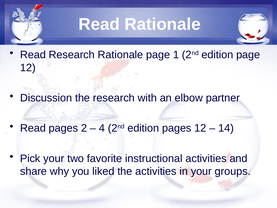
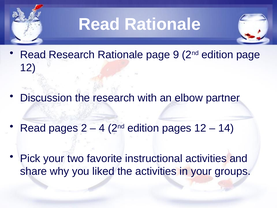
1: 1 -> 9
